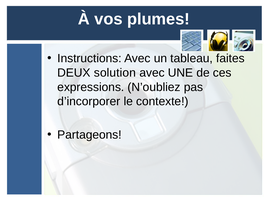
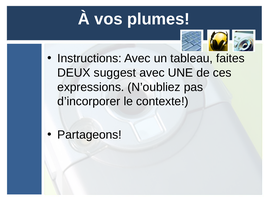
solution: solution -> suggest
